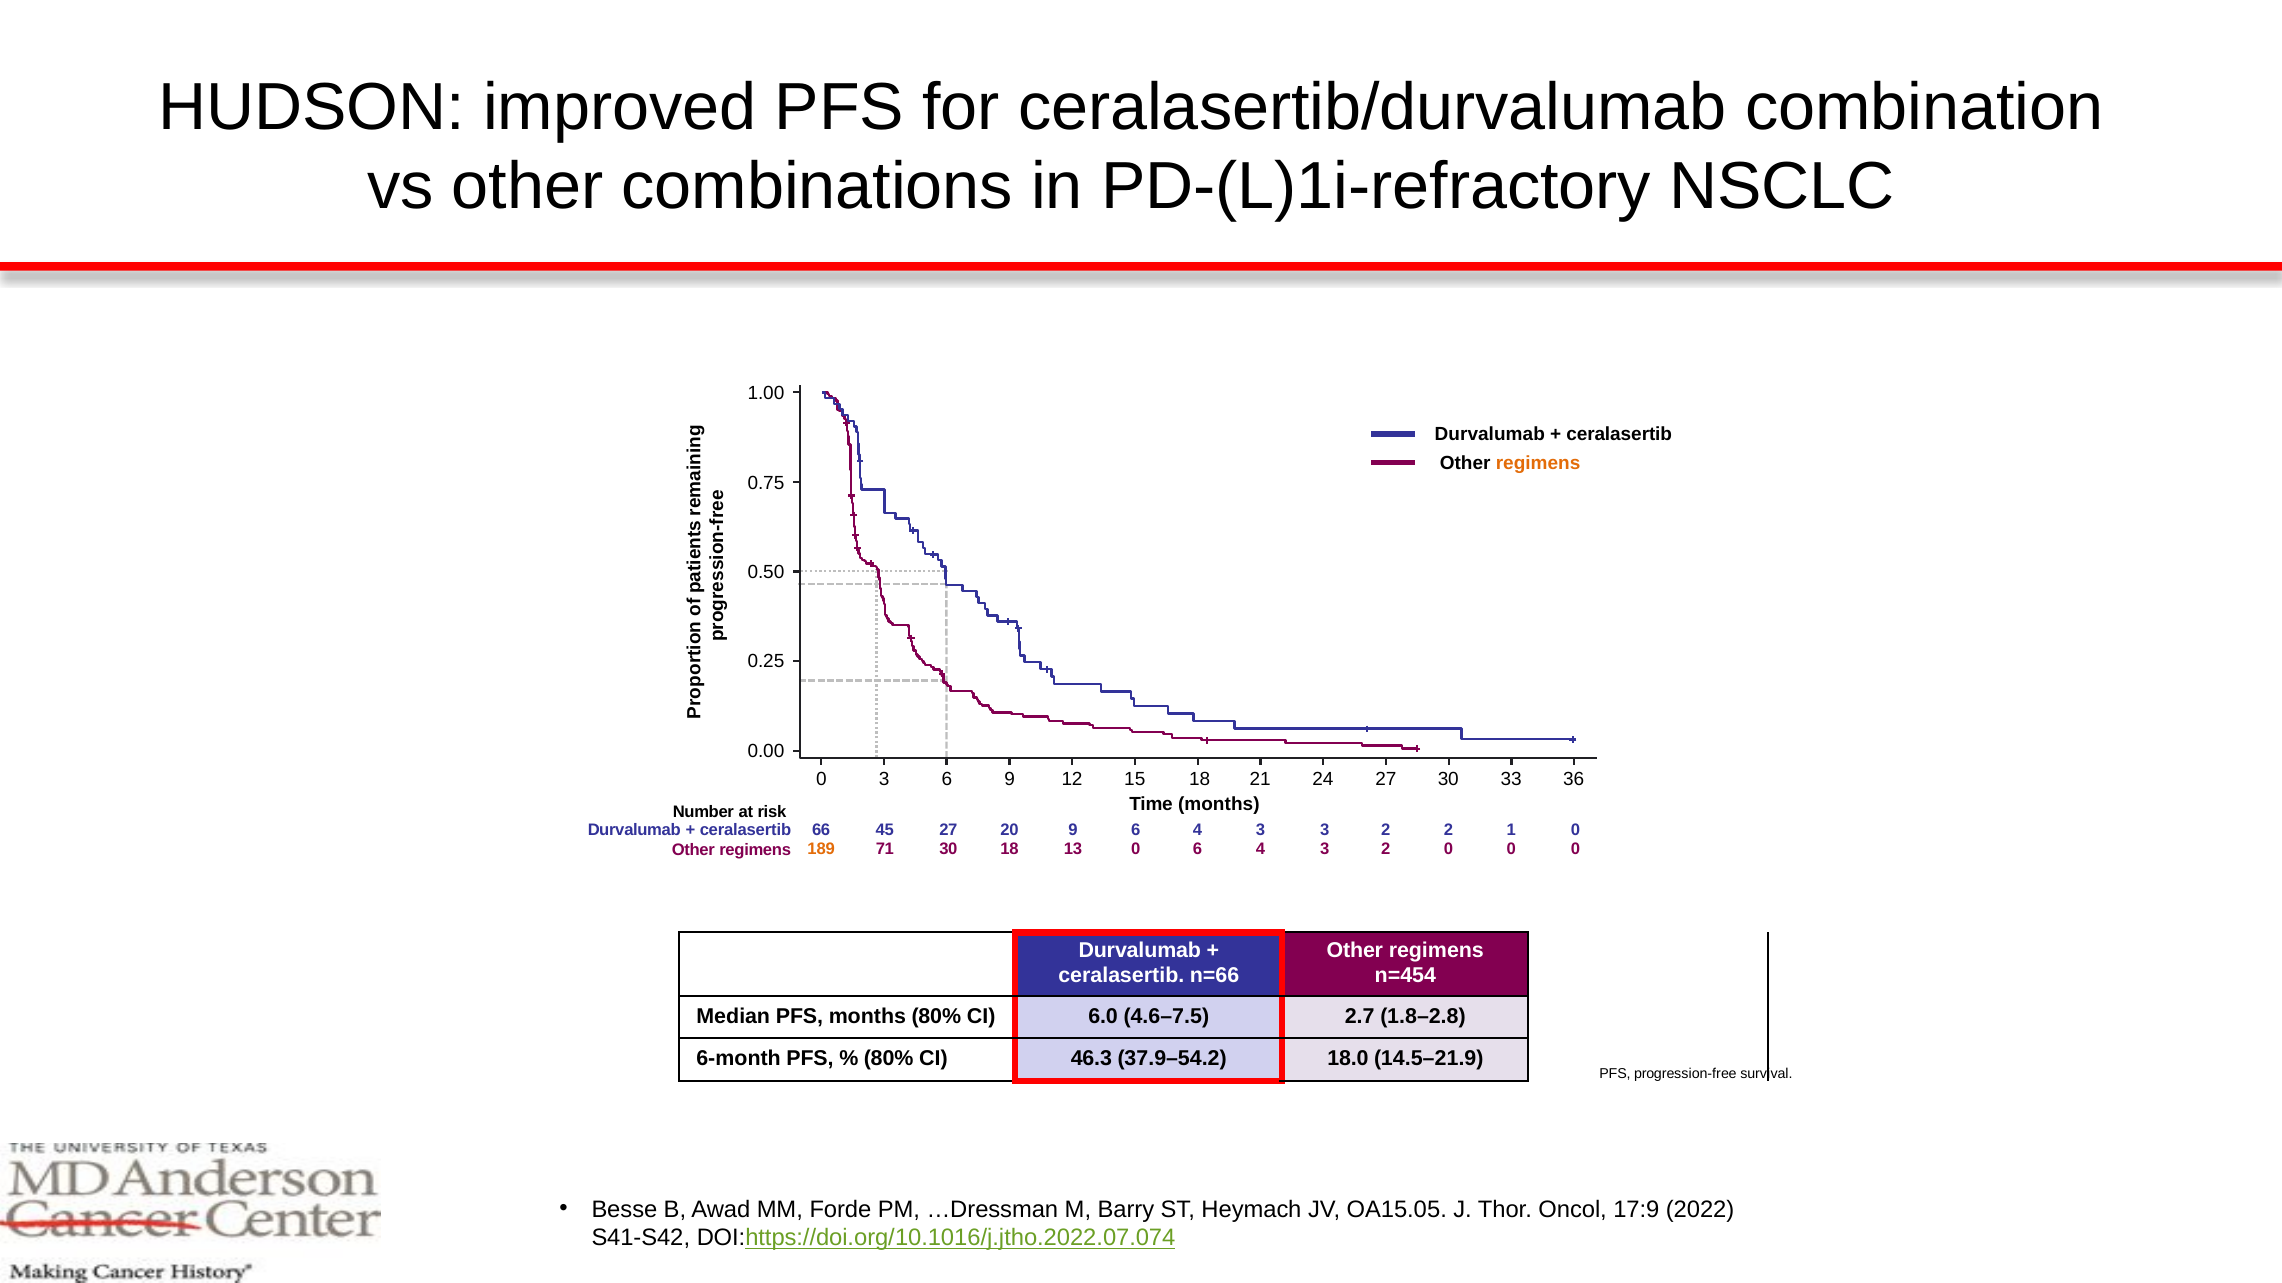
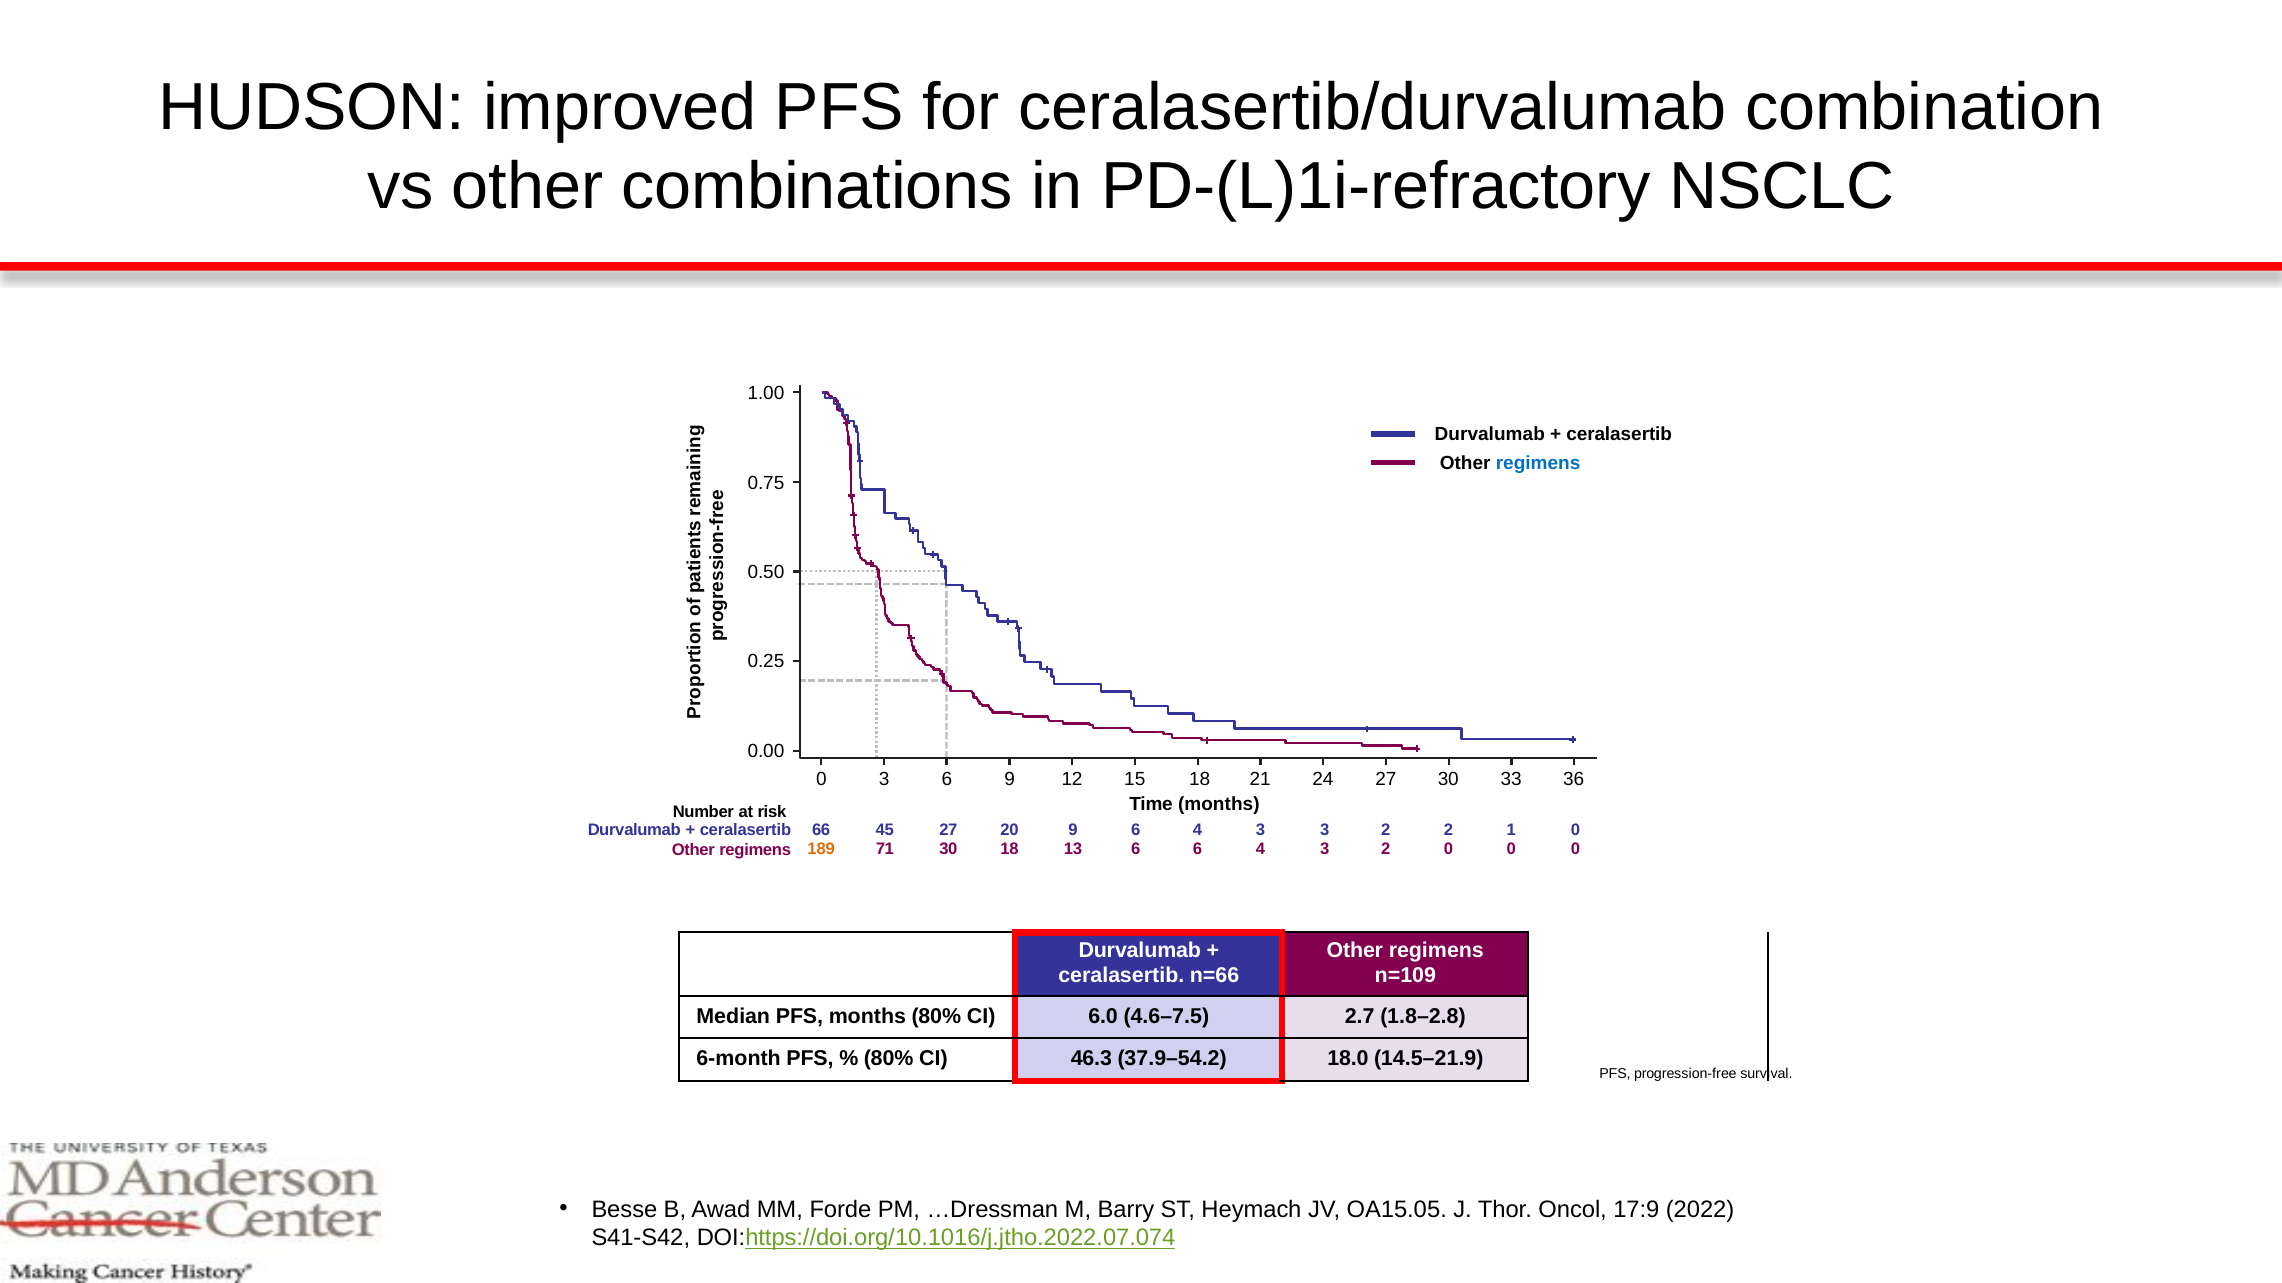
regimens at (1538, 463) colour: orange -> blue
13 0: 0 -> 6
n=454: n=454 -> n=109
